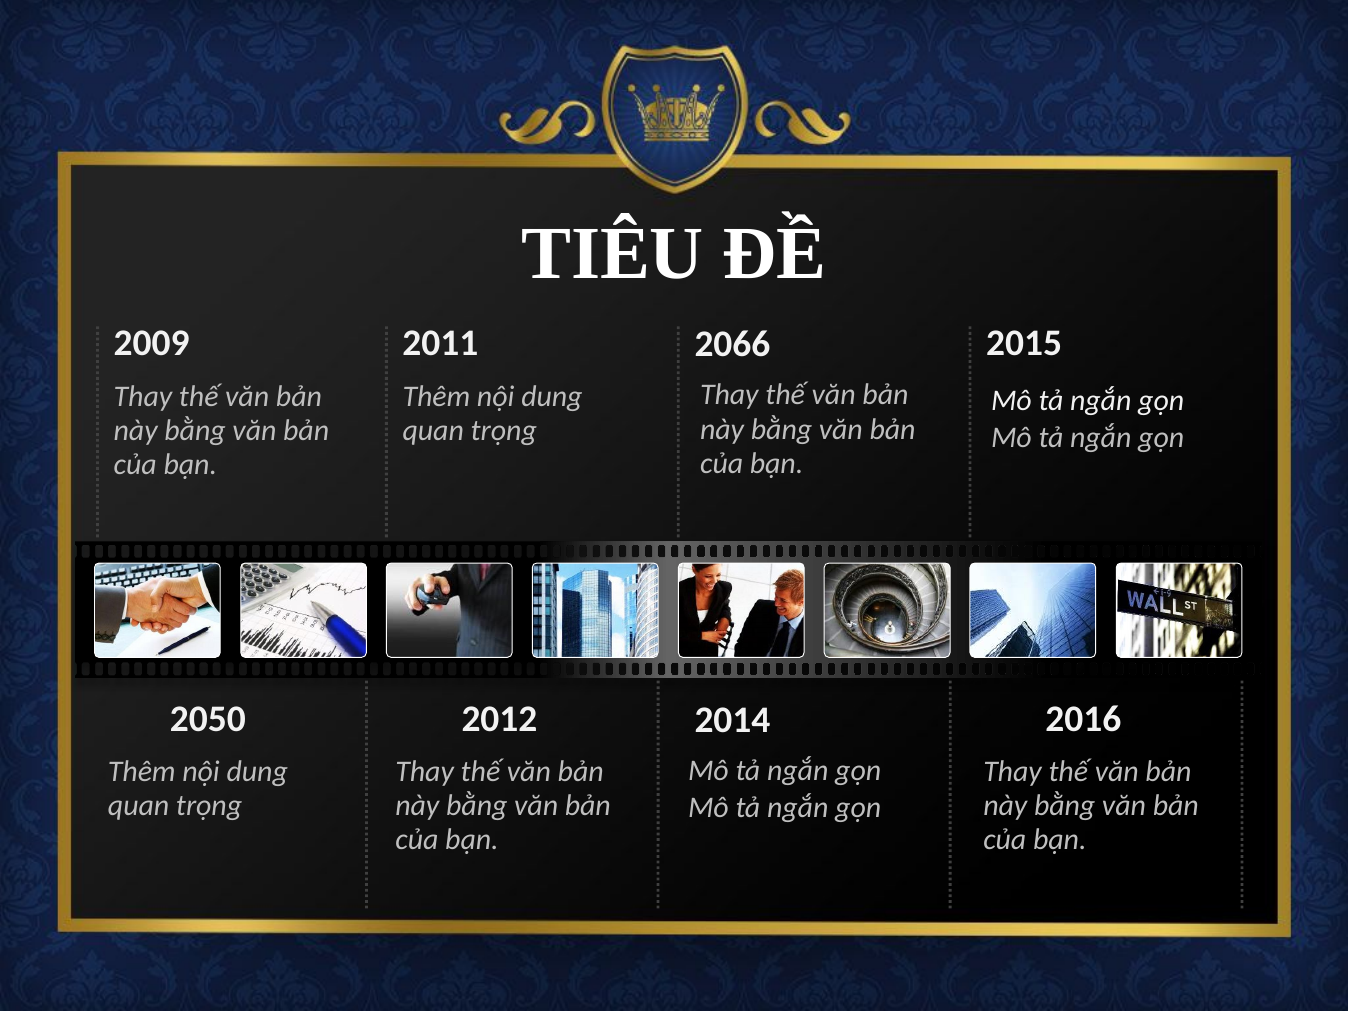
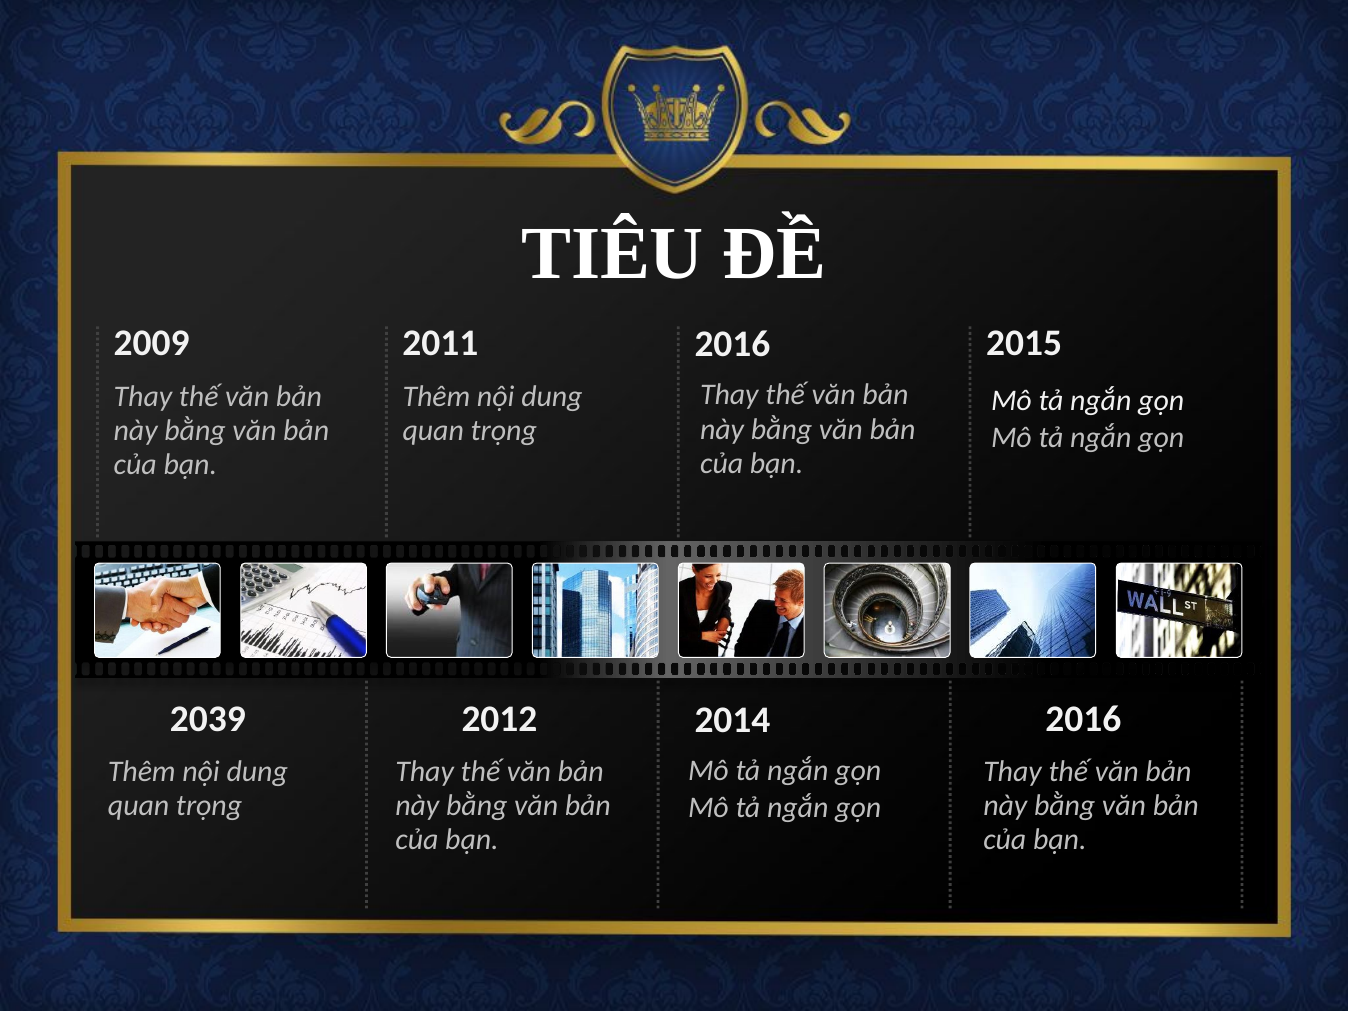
2066 at (732, 344): 2066 -> 2016
2050: 2050 -> 2039
